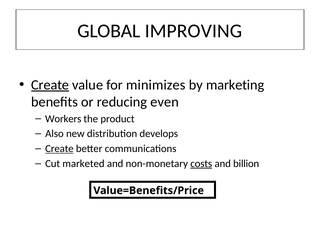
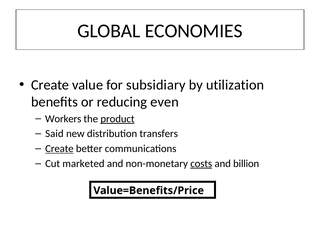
IMPROVING: IMPROVING -> ECONOMIES
Create at (50, 85) underline: present -> none
minimizes: minimizes -> subsidiary
marketing: marketing -> utilization
product underline: none -> present
Also: Also -> Said
develops: develops -> transfers
